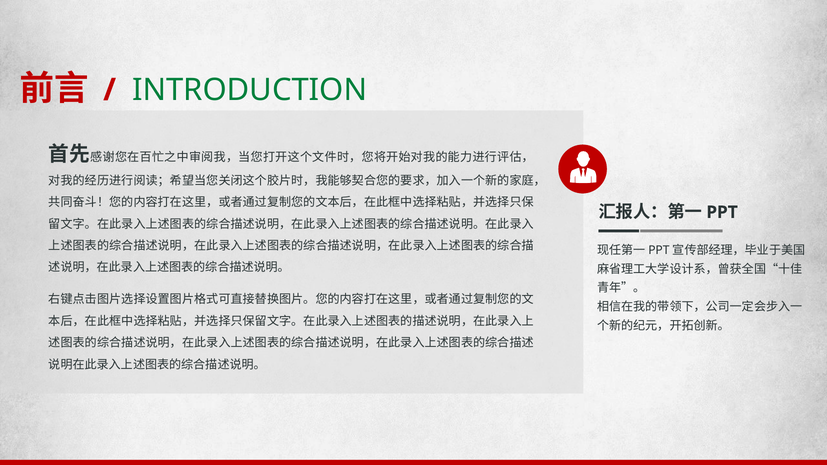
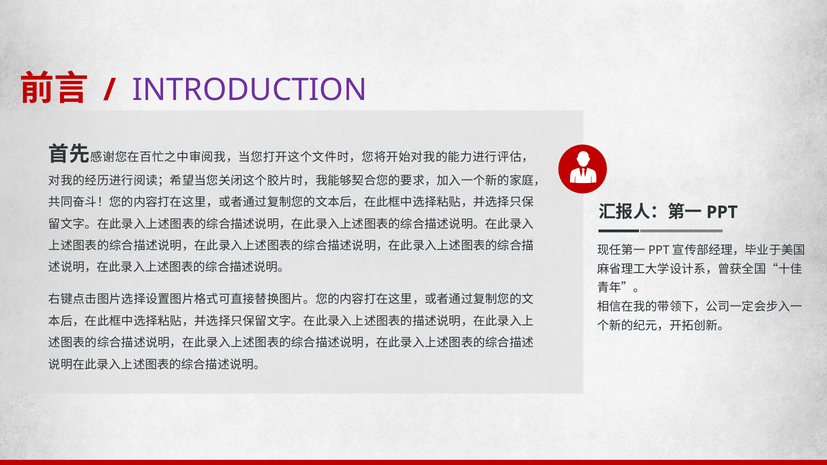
INTRODUCTION colour: green -> purple
